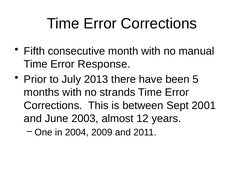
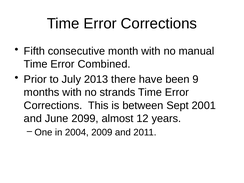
Response: Response -> Combined
5: 5 -> 9
2003: 2003 -> 2099
